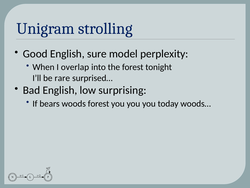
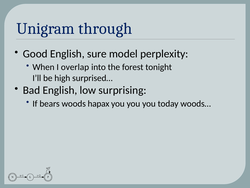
strolling: strolling -> through
rare: rare -> high
woods forest: forest -> hapax
